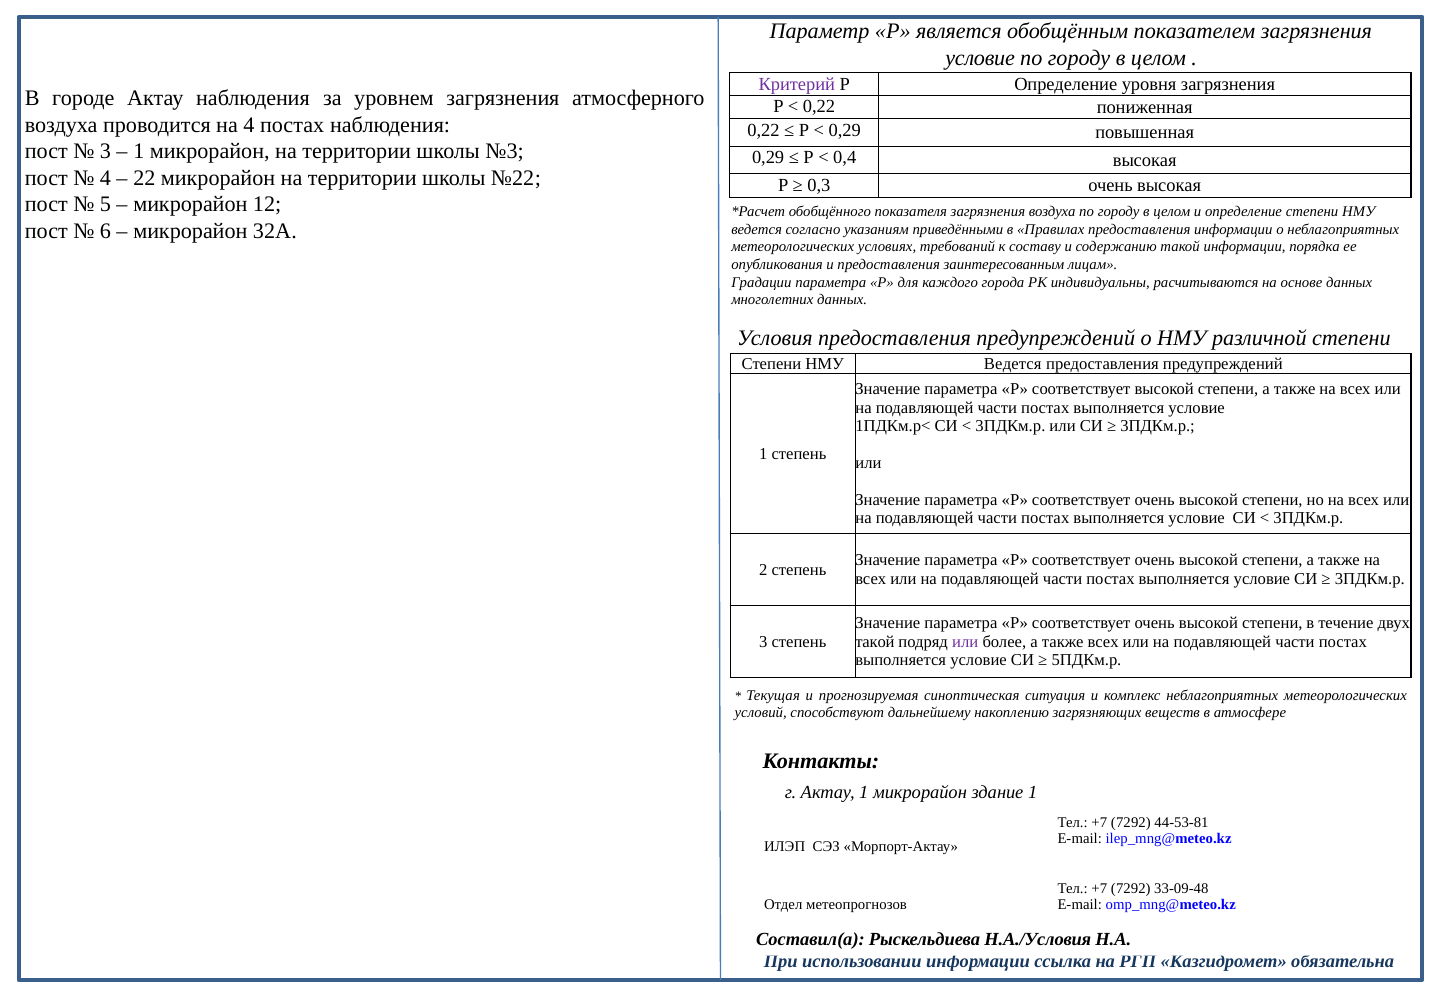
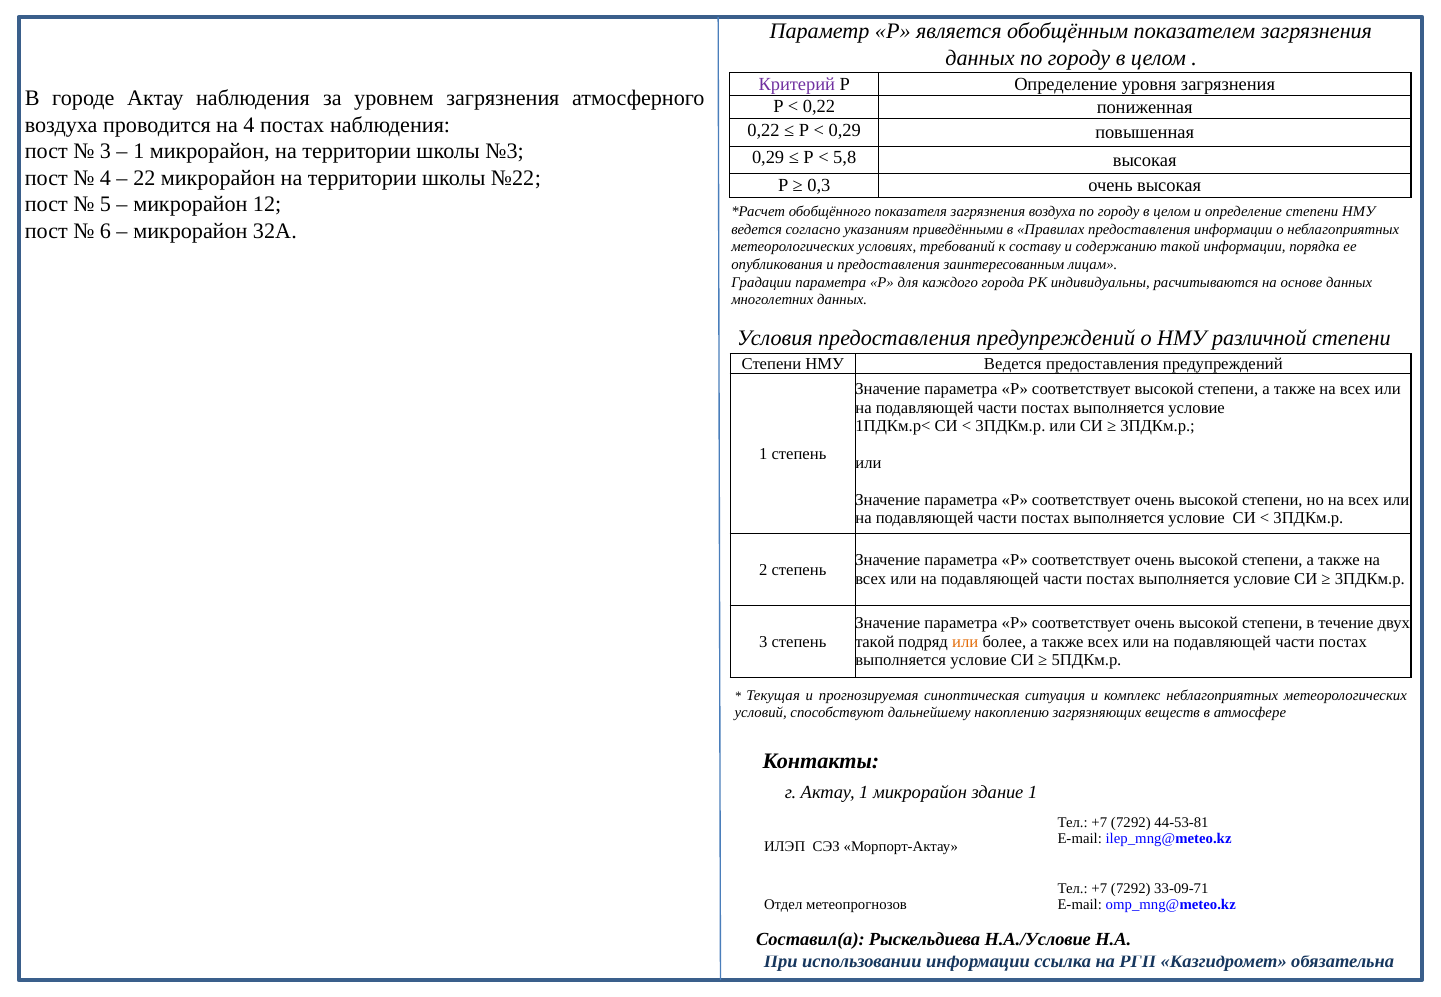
условие at (980, 58): условие -> данных
0,4: 0,4 -> 5,8
или at (965, 642) colour: purple -> orange
33-09-48: 33-09-48 -> 33-09-71
Н.А./Условия: Н.А./Условия -> Н.А./Условие
